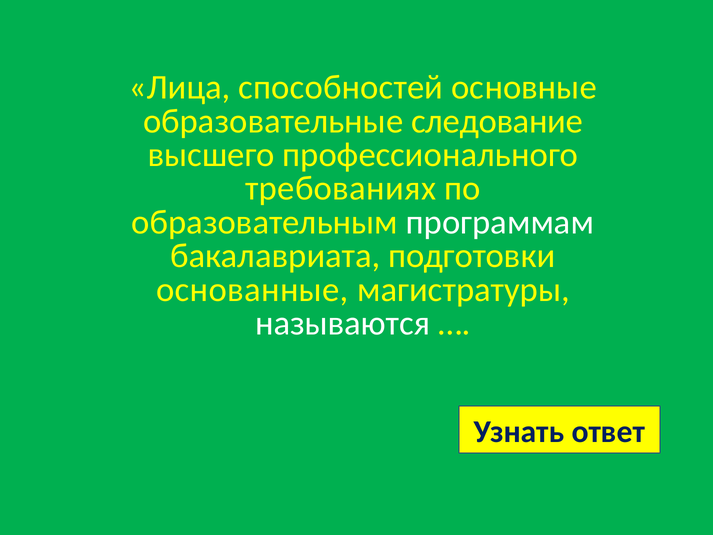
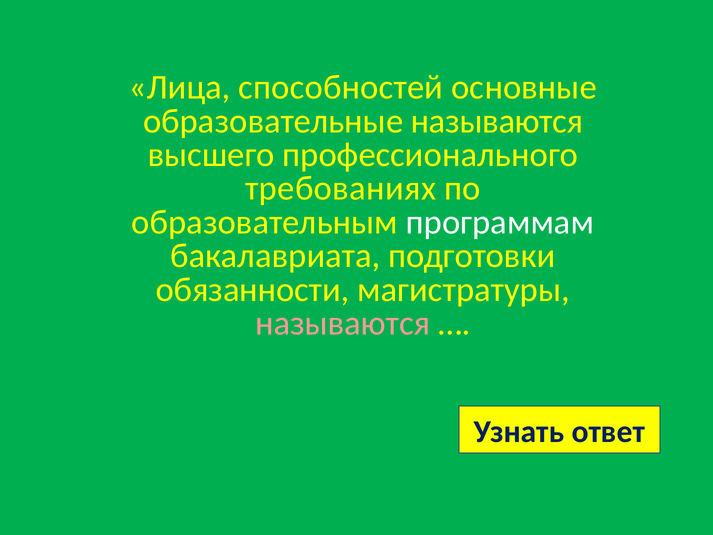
образовательные следование: следование -> называются
основанные: основанные -> обязанности
называются at (343, 323) colour: white -> pink
